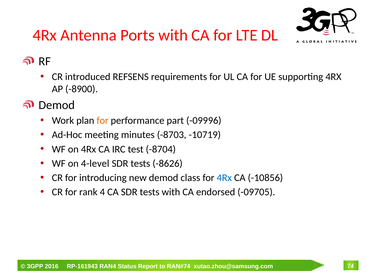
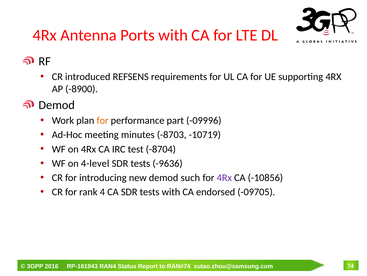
-8626: -8626 -> -9636
class: class -> such
4Rx at (224, 177) colour: blue -> purple
